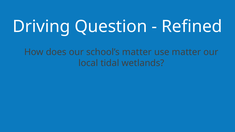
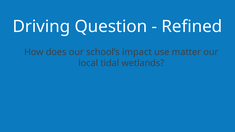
school’s matter: matter -> impact
